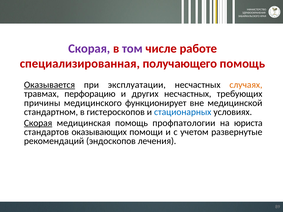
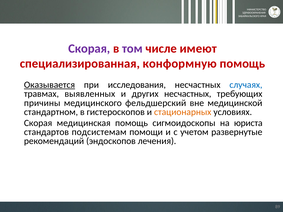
работе: работе -> имеют
получающего: получающего -> конформную
эксплуатации: эксплуатации -> исследования
случаях colour: orange -> blue
перфорацию: перфорацию -> выявленных
функционирует: функционирует -> фельдшерский
стационарных colour: blue -> orange
Скорая at (38, 123) underline: present -> none
профпатологии: профпатологии -> сигмоидоскопы
оказывающих: оказывающих -> подсистемам
